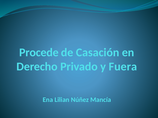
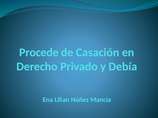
Fuera: Fuera -> Debía
